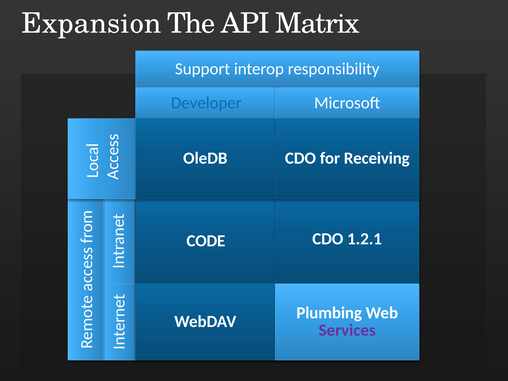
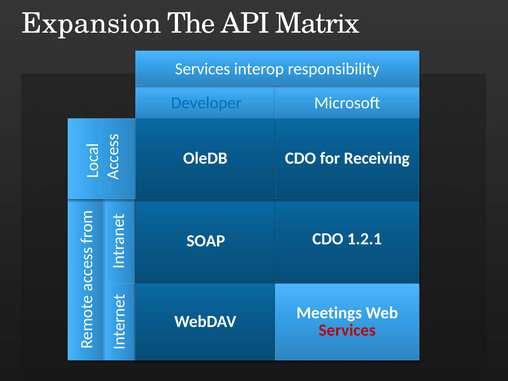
Support at (203, 69): Support -> Services
CODE: CODE -> SOAP
Plumbing: Plumbing -> Meetings
Services at (347, 330) colour: purple -> red
